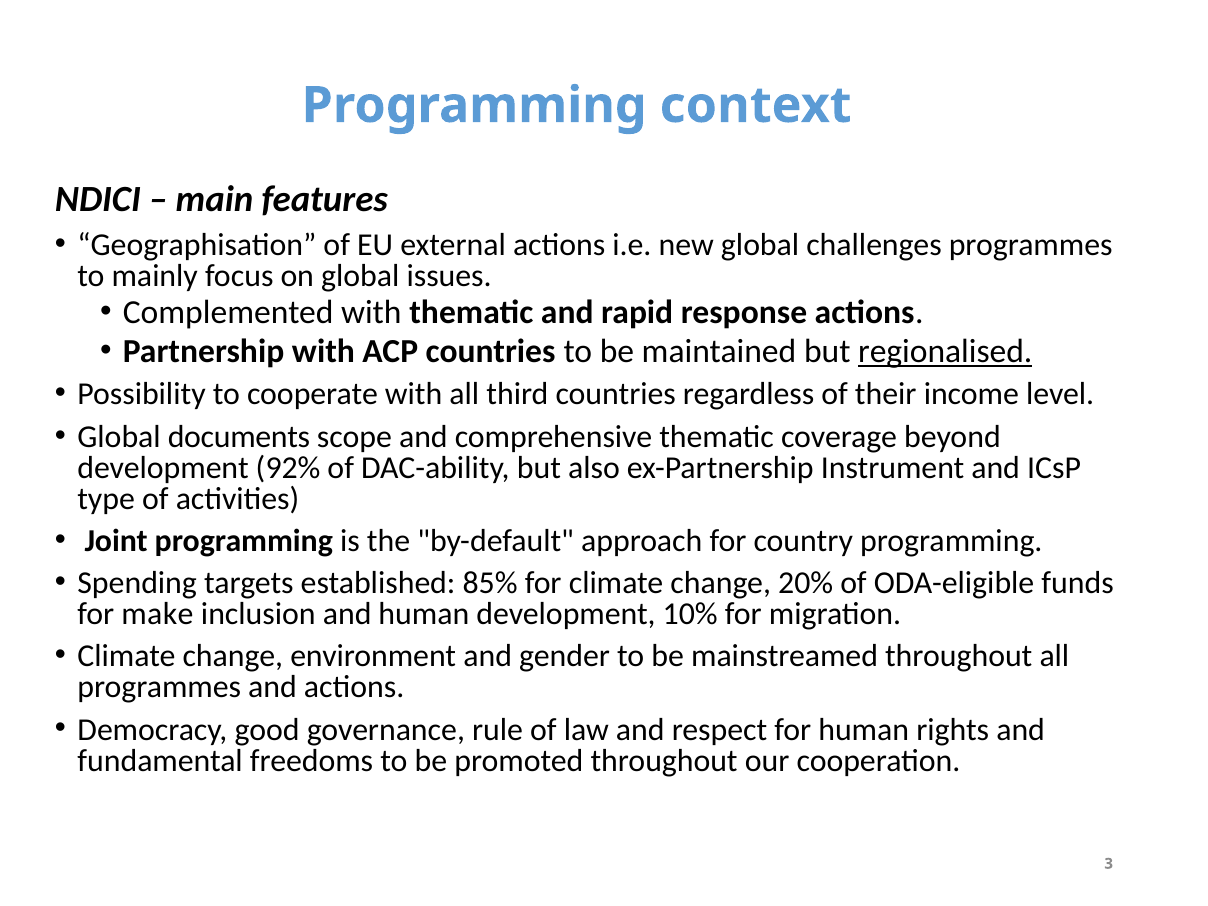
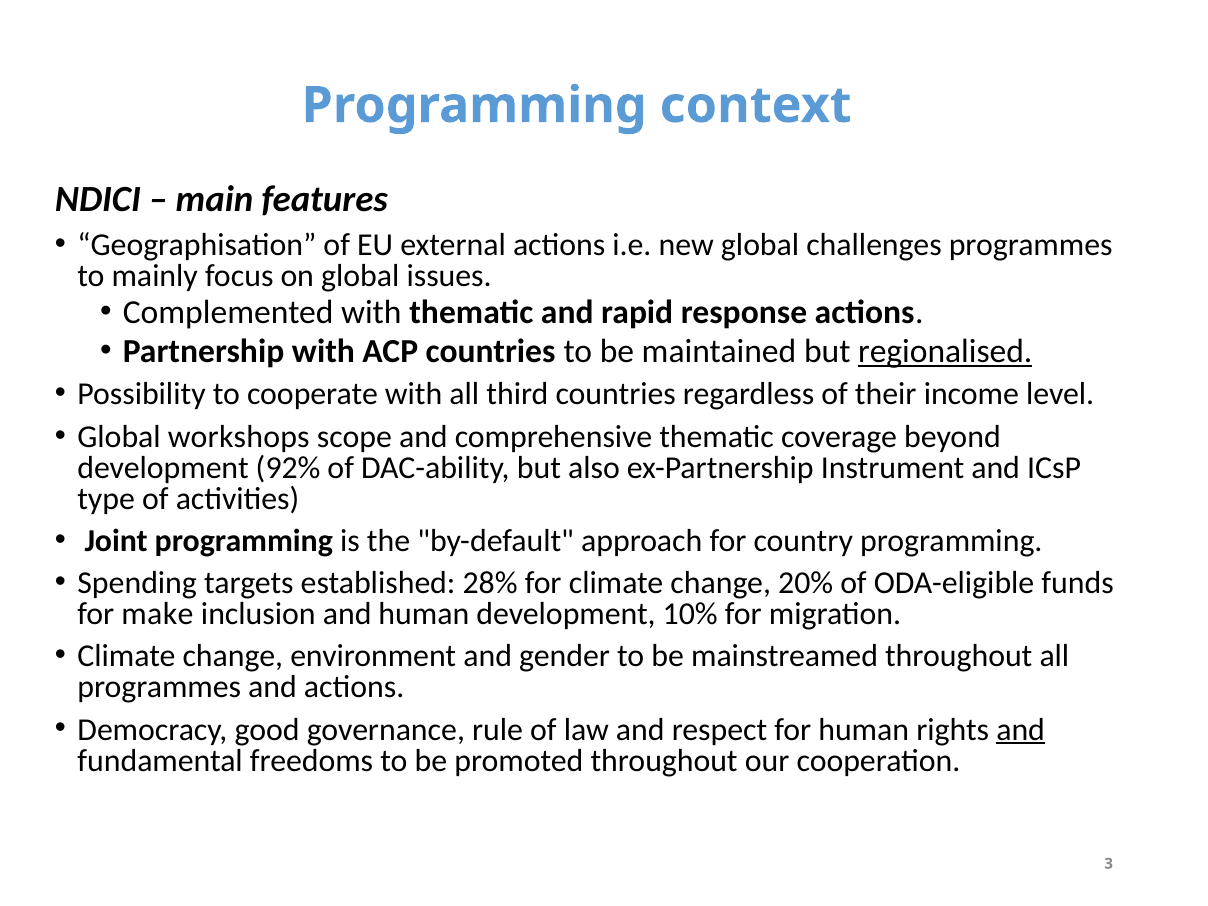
documents: documents -> workshops
85%: 85% -> 28%
and at (1021, 730) underline: none -> present
